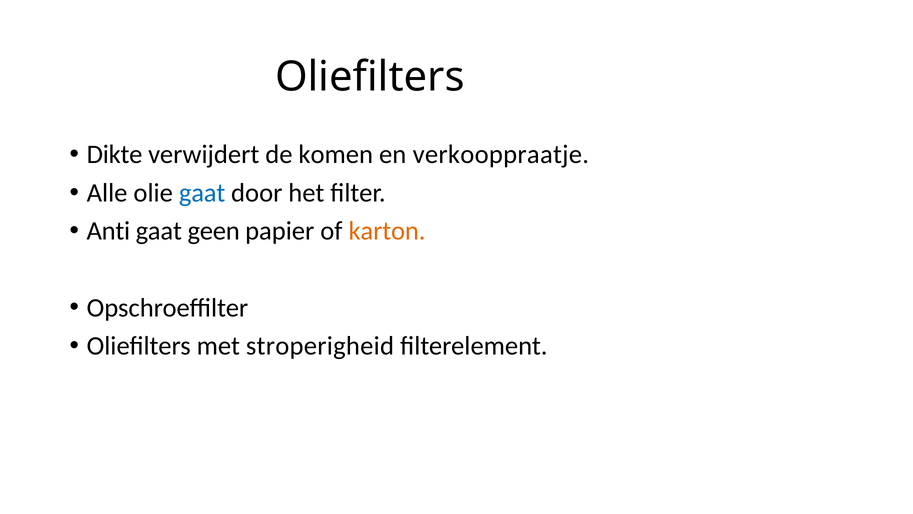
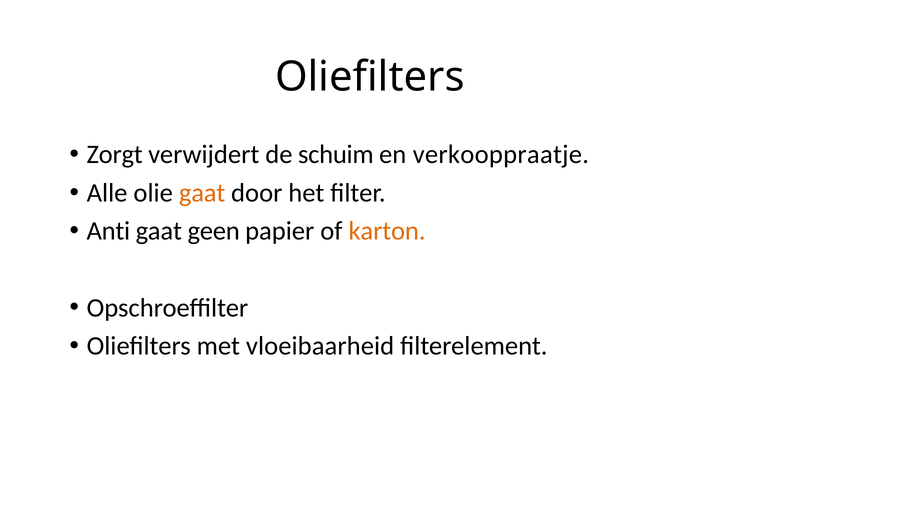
Dikte: Dikte -> Zorgt
komen: komen -> schuim
gaat at (202, 193) colour: blue -> orange
stroperigheid: stroperigheid -> vloeibaarheid
